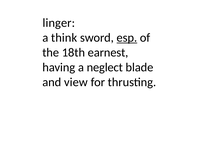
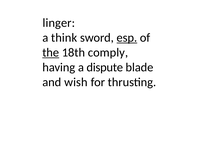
the underline: none -> present
earnest: earnest -> comply
neglect: neglect -> dispute
view: view -> wish
